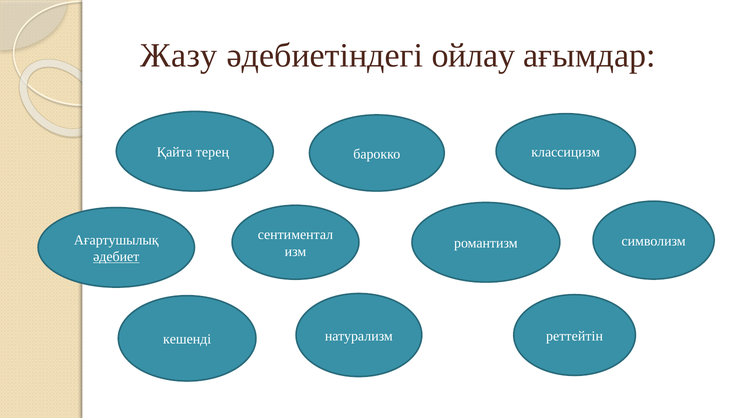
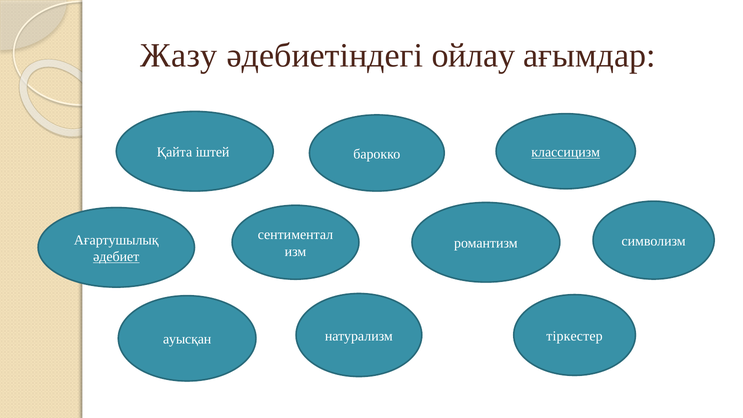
терең: терең -> іштей
классицизм underline: none -> present
реттейтін: реттейтін -> тіркестер
кешенді: кешенді -> ауысқан
